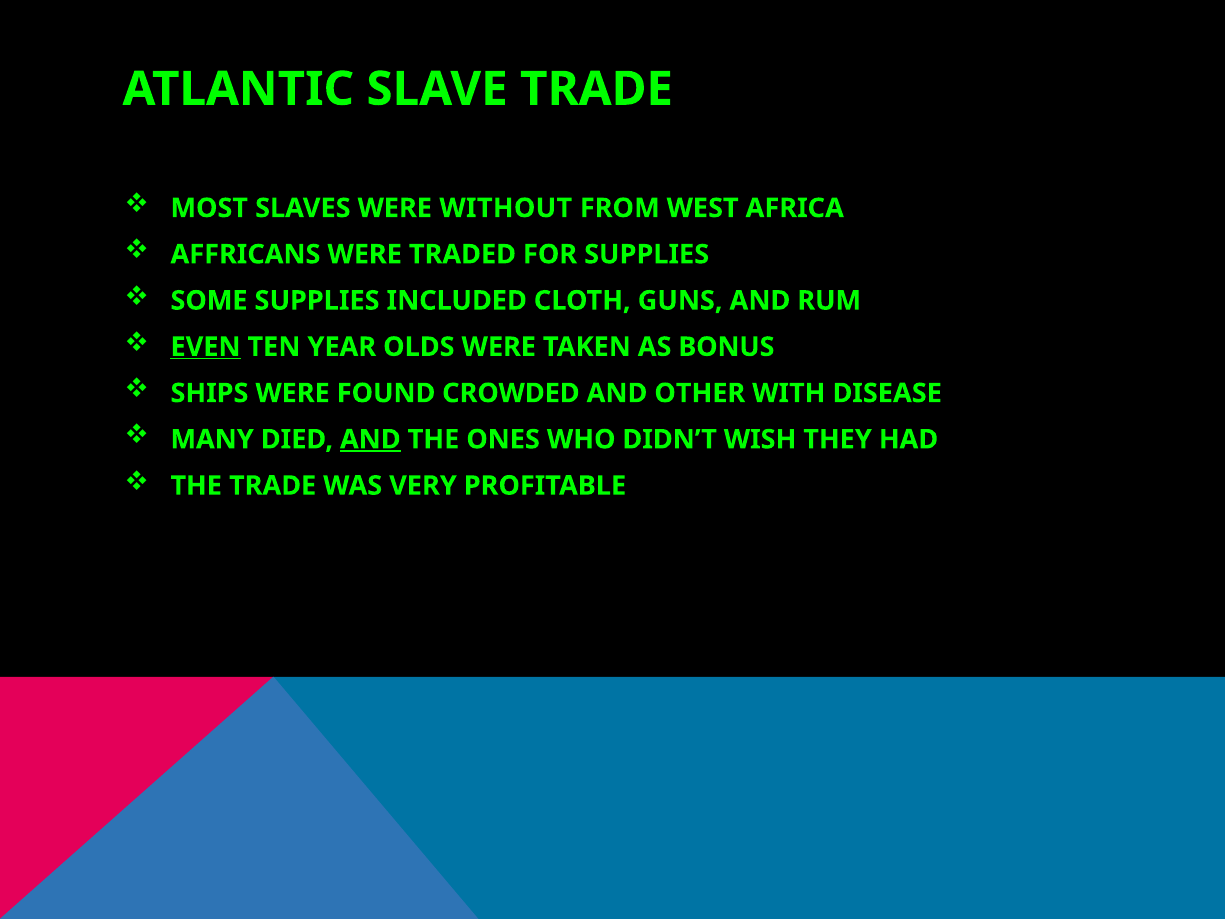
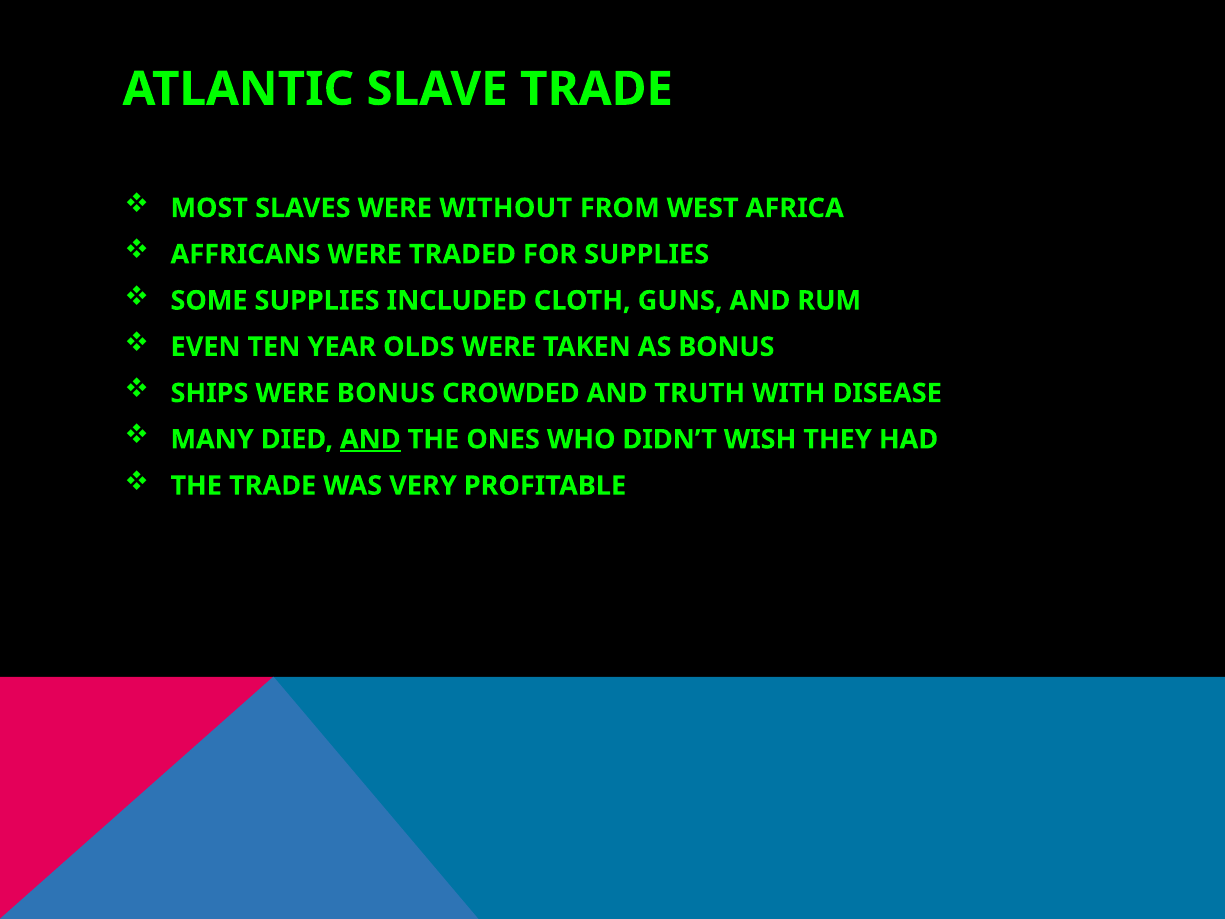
EVEN underline: present -> none
WERE FOUND: FOUND -> BONUS
OTHER: OTHER -> TRUTH
